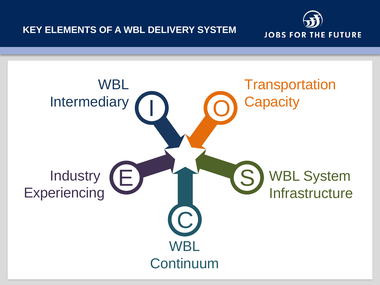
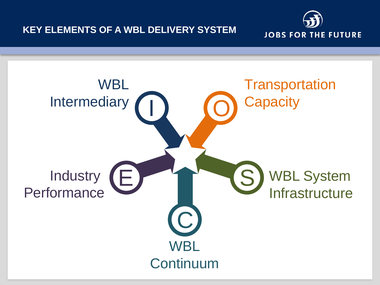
Experiencing: Experiencing -> Performance
